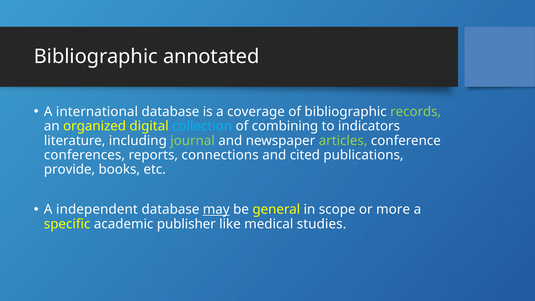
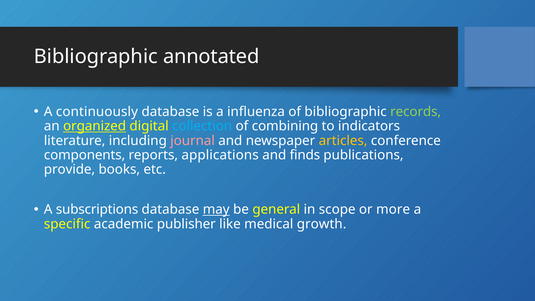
international: international -> continuously
coverage: coverage -> influenza
organized underline: none -> present
journal colour: light green -> pink
articles colour: light green -> yellow
conferences: conferences -> components
connections: connections -> applications
cited: cited -> finds
independent: independent -> subscriptions
studies: studies -> growth
